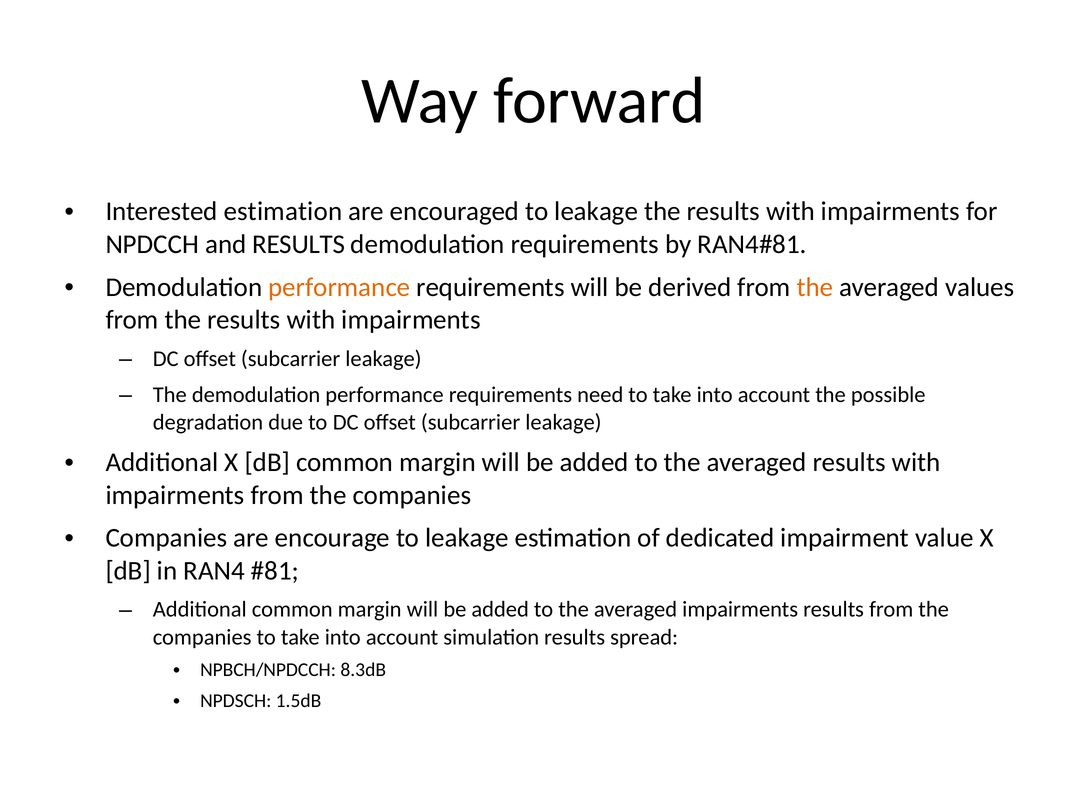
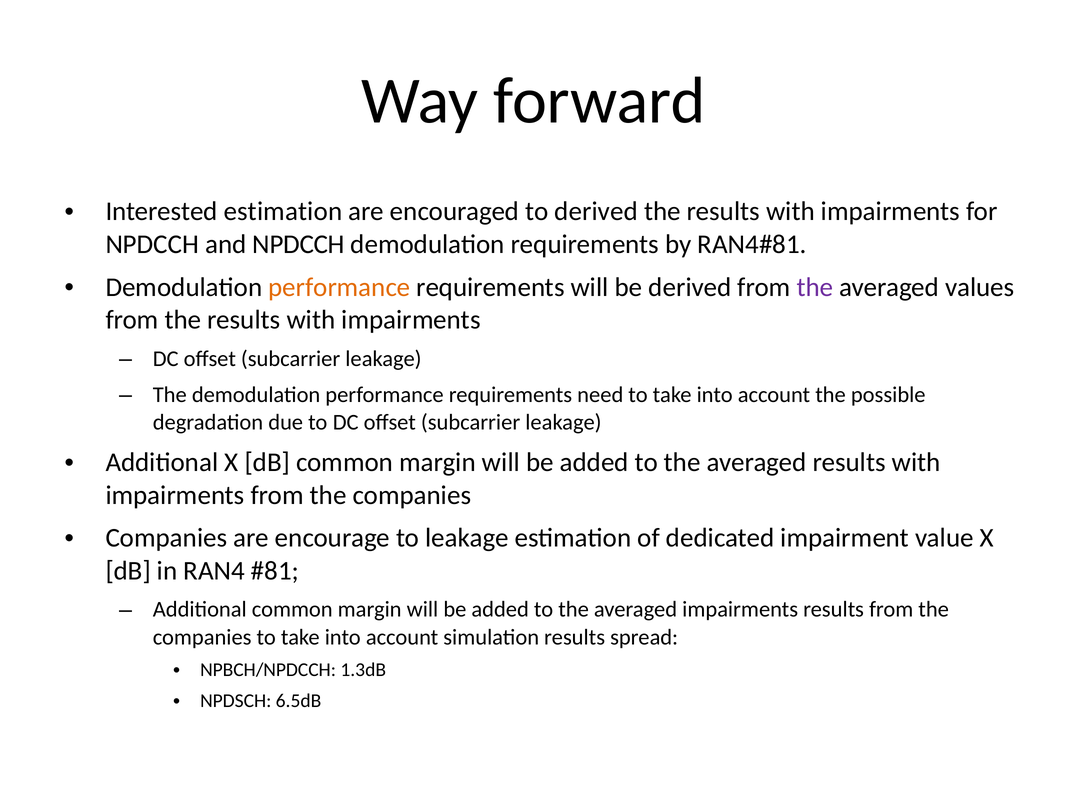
encouraged to leakage: leakage -> derived
and RESULTS: RESULTS -> NPDCCH
the at (815, 287) colour: orange -> purple
8.3dB: 8.3dB -> 1.3dB
1.5dB: 1.5dB -> 6.5dB
